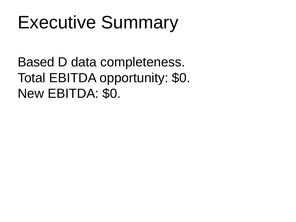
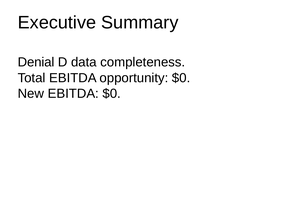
Based: Based -> Denial
